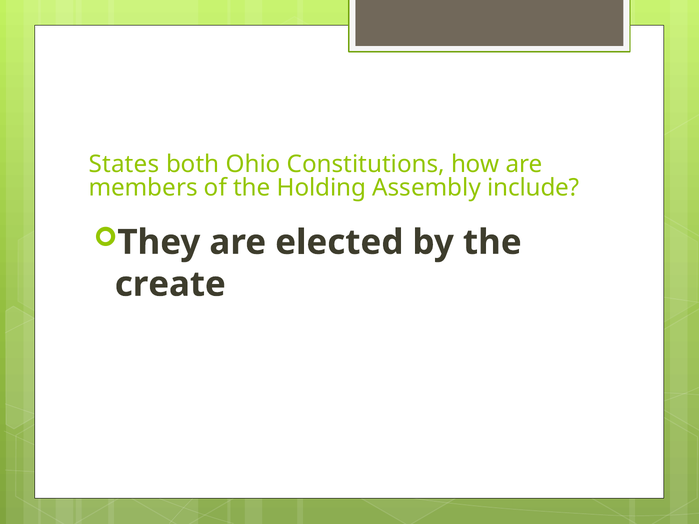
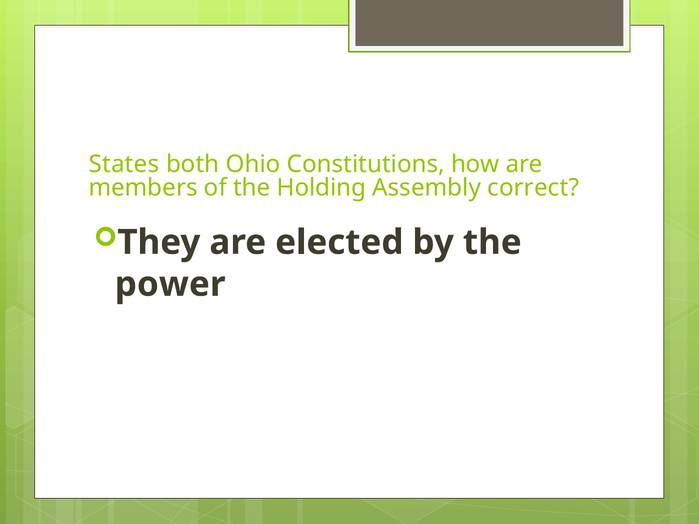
include: include -> correct
create: create -> power
